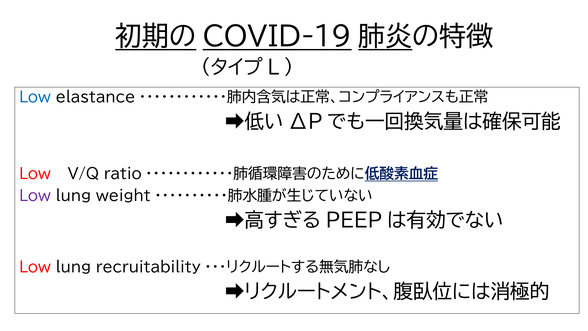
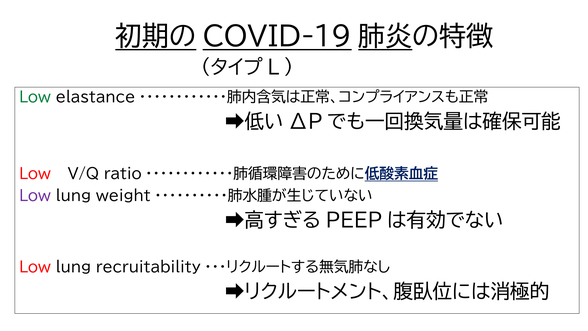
Low at (35, 97) colour: blue -> green
